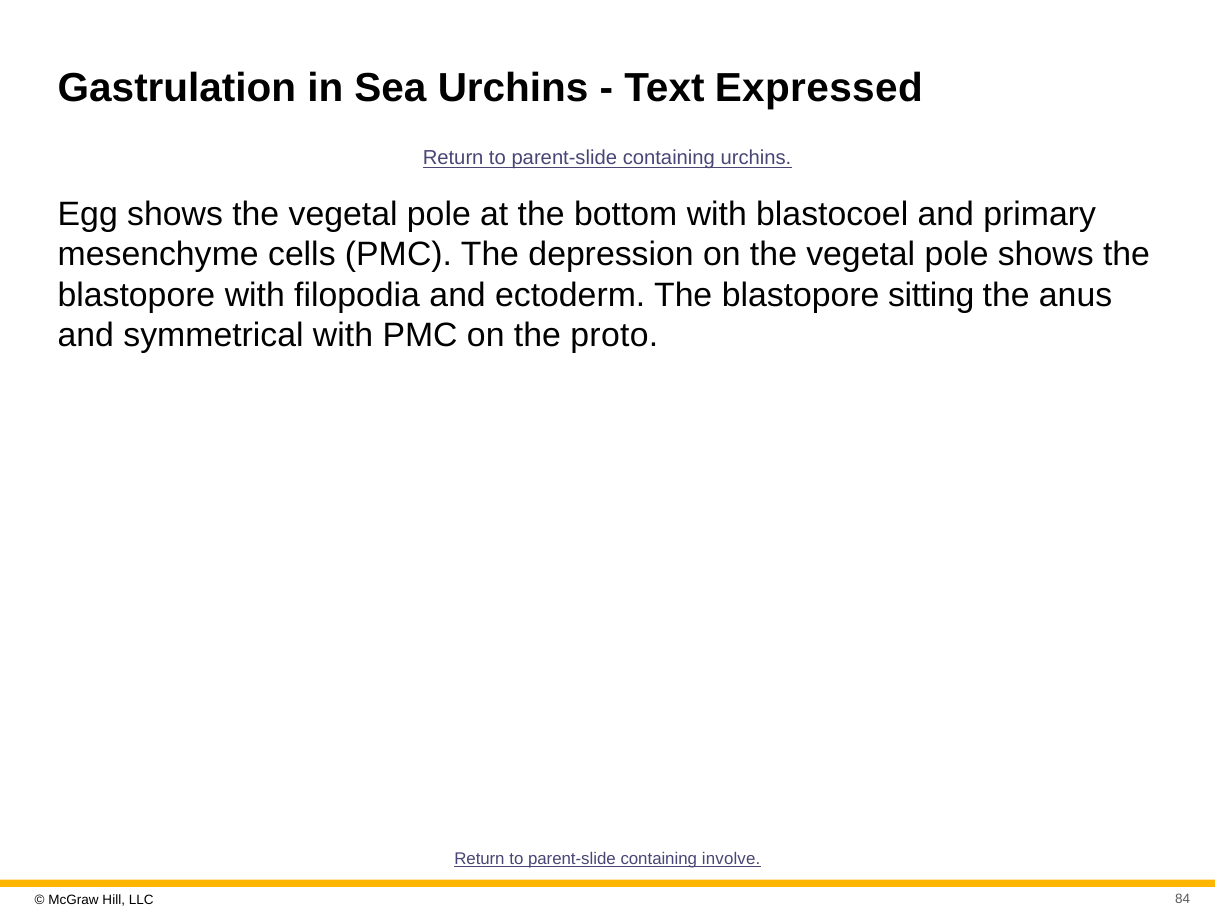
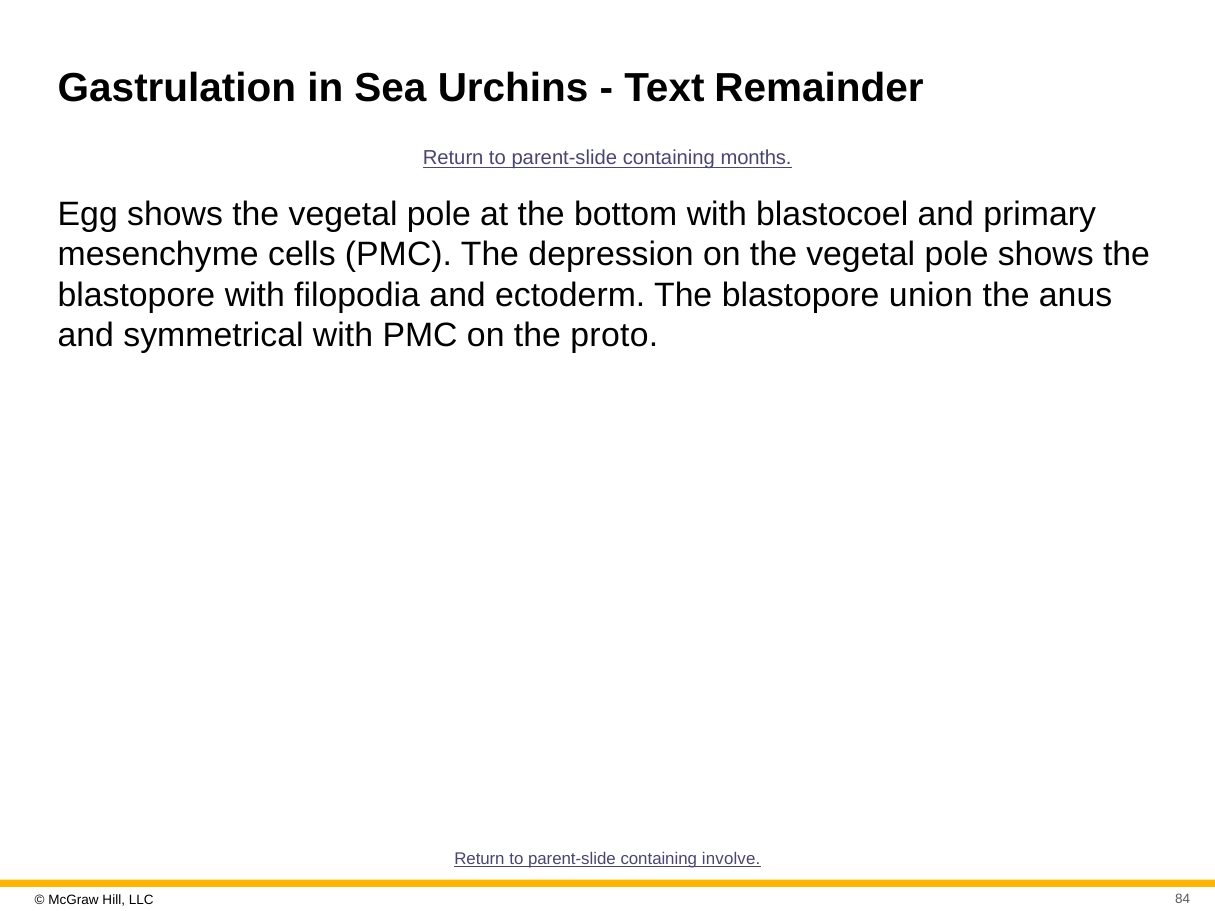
Expressed: Expressed -> Remainder
containing urchins: urchins -> months
sitting: sitting -> union
